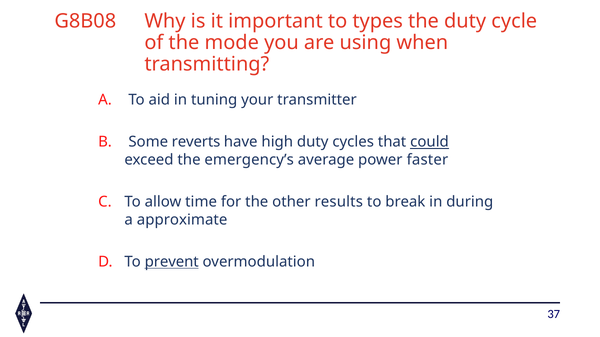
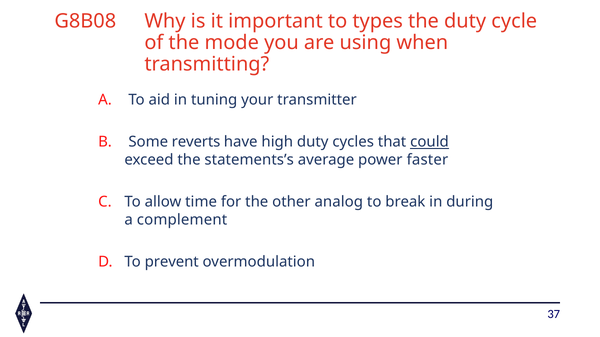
emergency’s: emergency’s -> statements’s
results: results -> analog
approximate: approximate -> complement
prevent underline: present -> none
